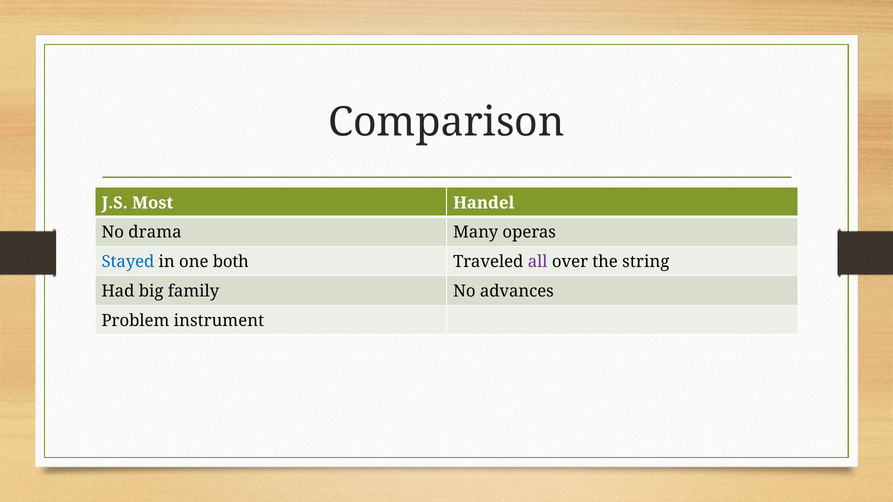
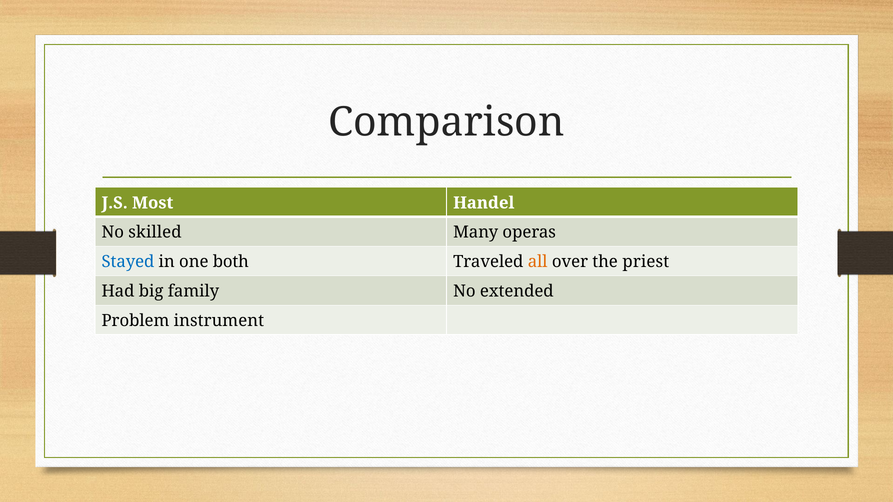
drama: drama -> skilled
all colour: purple -> orange
string: string -> priest
advances: advances -> extended
